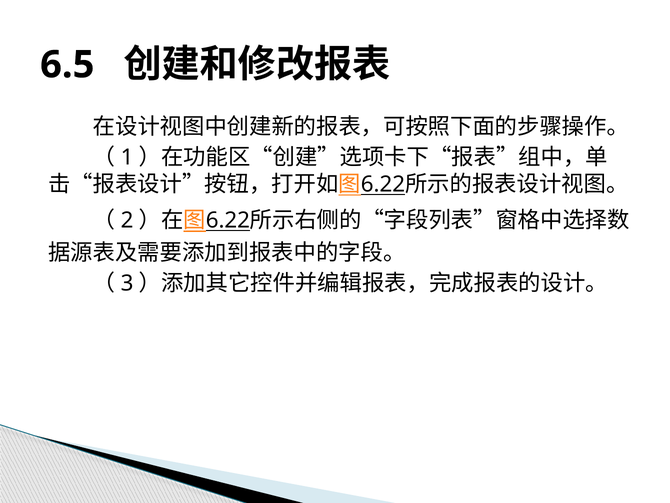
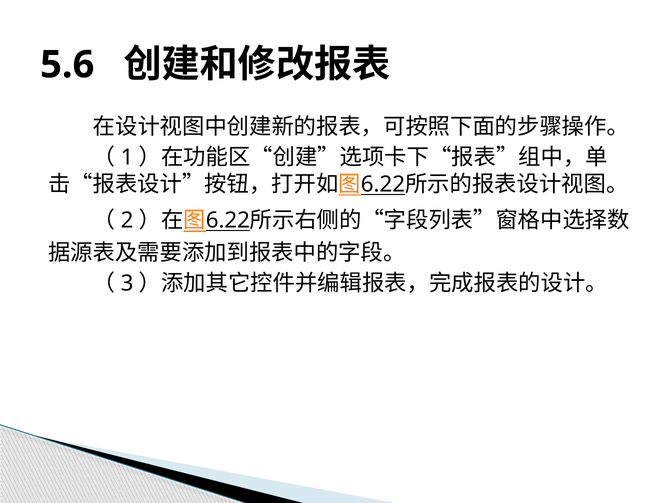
6.5: 6.5 -> 5.6
